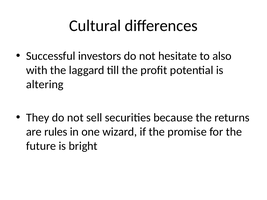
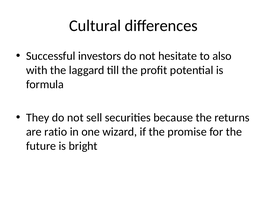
altering: altering -> formula
rules: rules -> ratio
